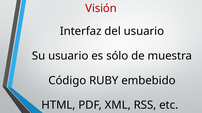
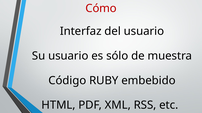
Visión: Visión -> Cómo
